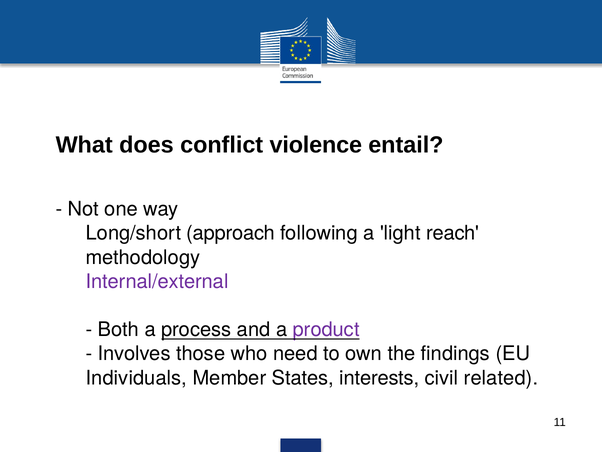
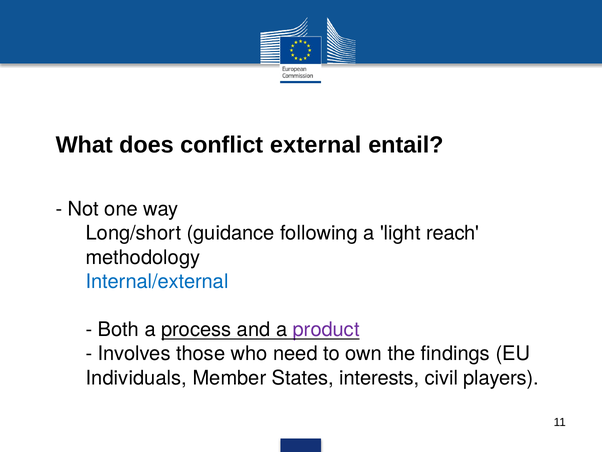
violence: violence -> external
approach: approach -> guidance
Internal/external colour: purple -> blue
related: related -> players
